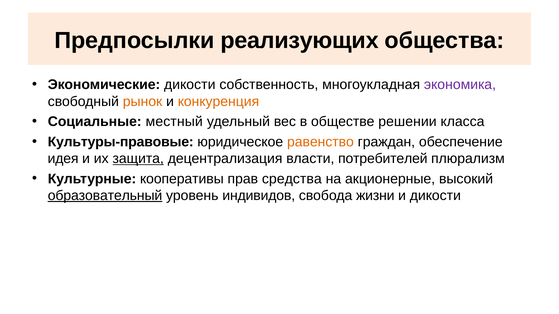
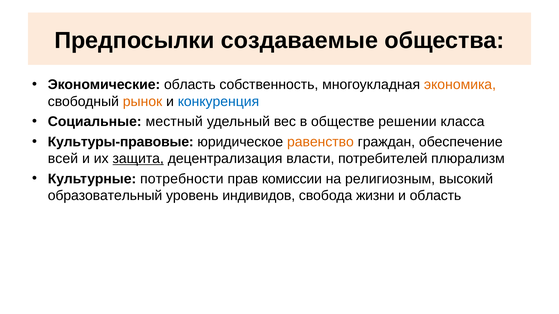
реализующих: реализующих -> создаваемые
Экономические дикости: дикости -> область
экономика colour: purple -> orange
конкуренция colour: orange -> blue
идея: идея -> всей
кооперативы: кооперативы -> потребности
средства: средства -> комиссии
акционерные: акционерные -> религиозным
образовательный underline: present -> none
и дикости: дикости -> область
